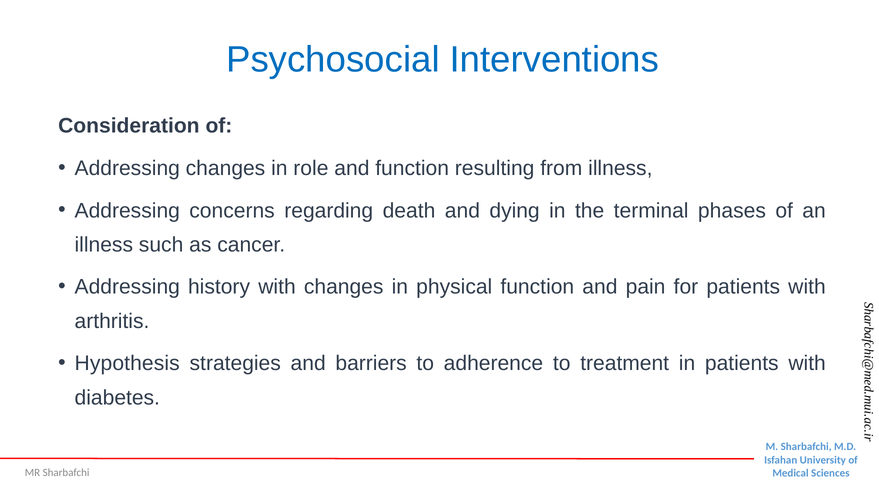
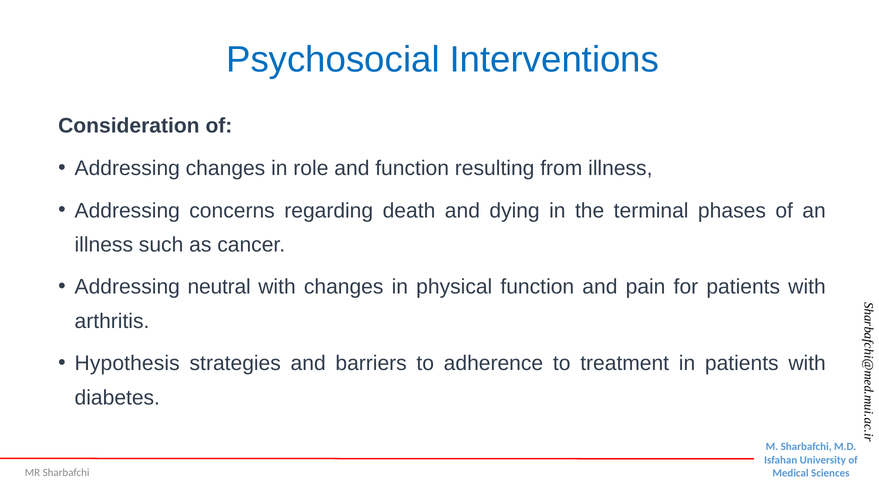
history: history -> neutral
